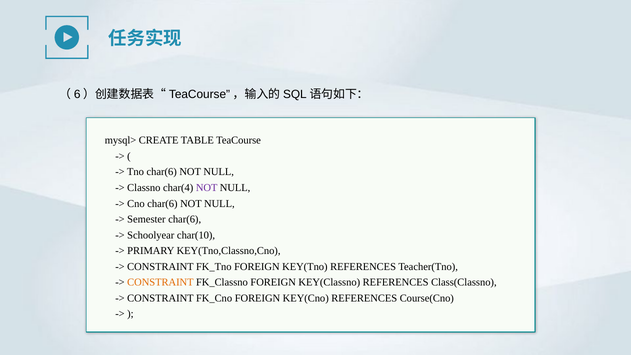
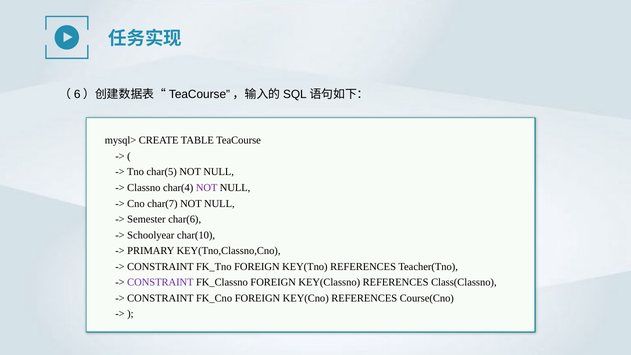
Tno char(6: char(6 -> char(5
Cno char(6: char(6 -> char(7
CONSTRAINT at (160, 282) colour: orange -> purple
